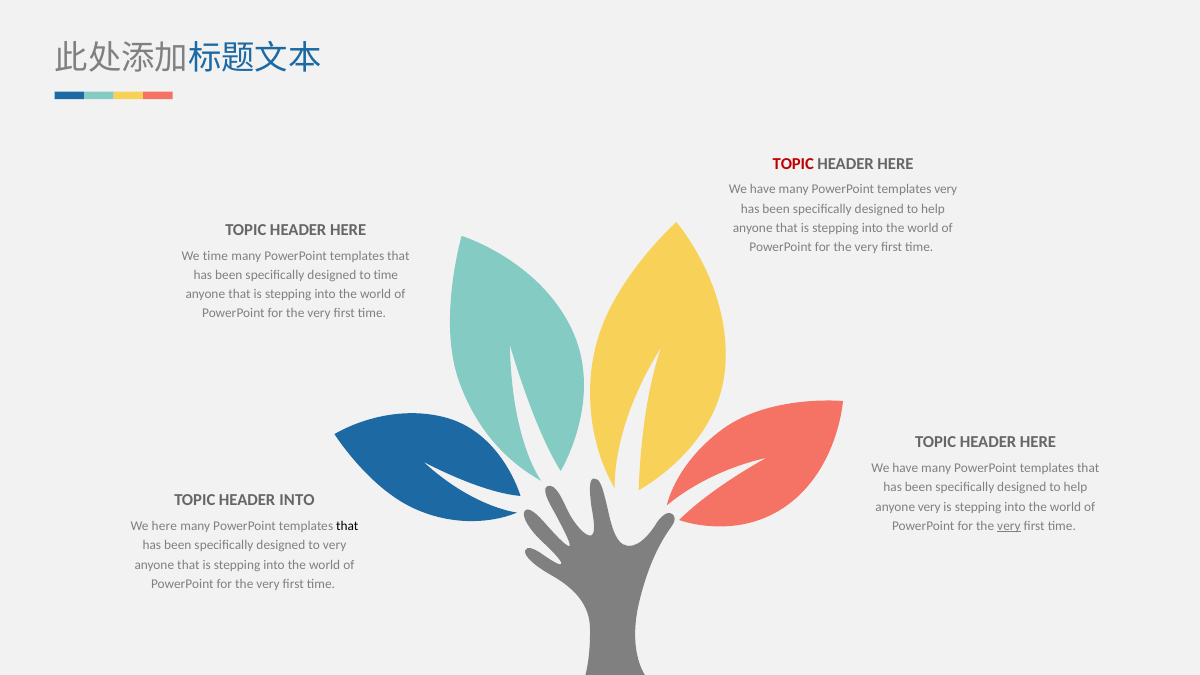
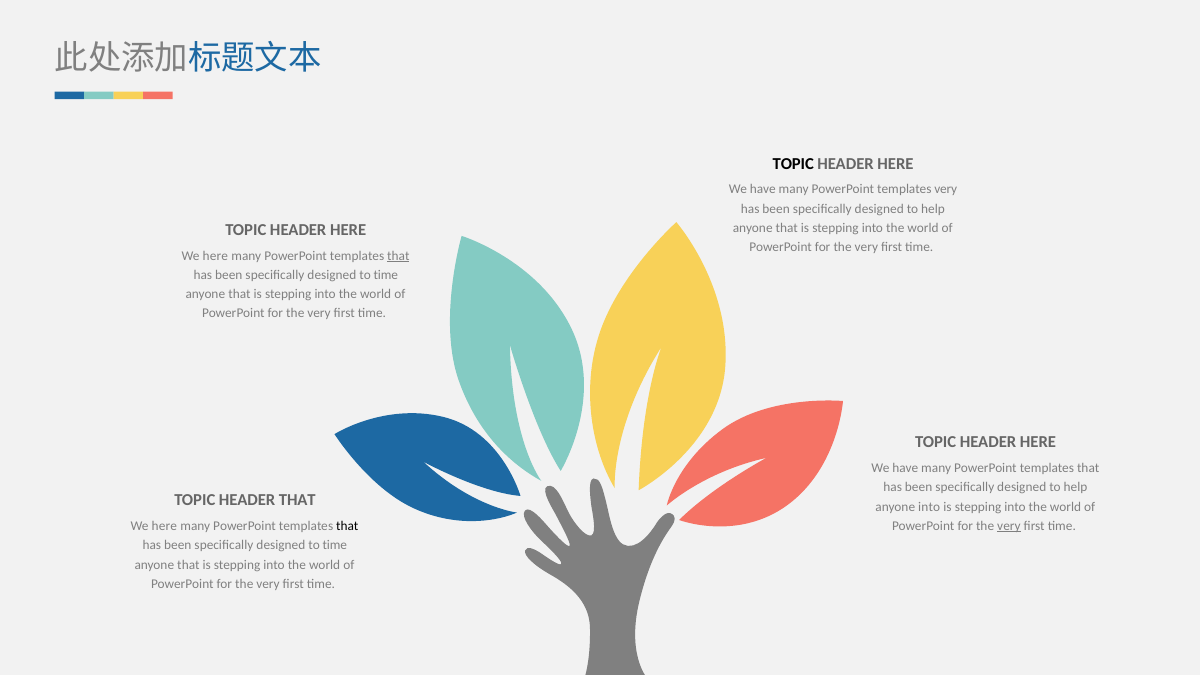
TOPIC at (793, 164) colour: red -> black
time at (215, 256): time -> here
that at (398, 256) underline: none -> present
HEADER INTO: INTO -> THAT
anyone very: very -> into
very at (335, 546): very -> time
